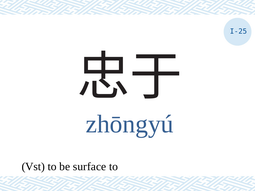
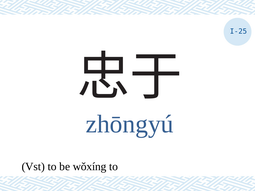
surface: surface -> wǒxíng
